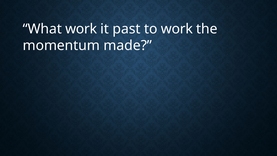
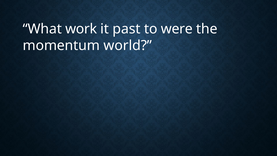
to work: work -> were
made: made -> world
